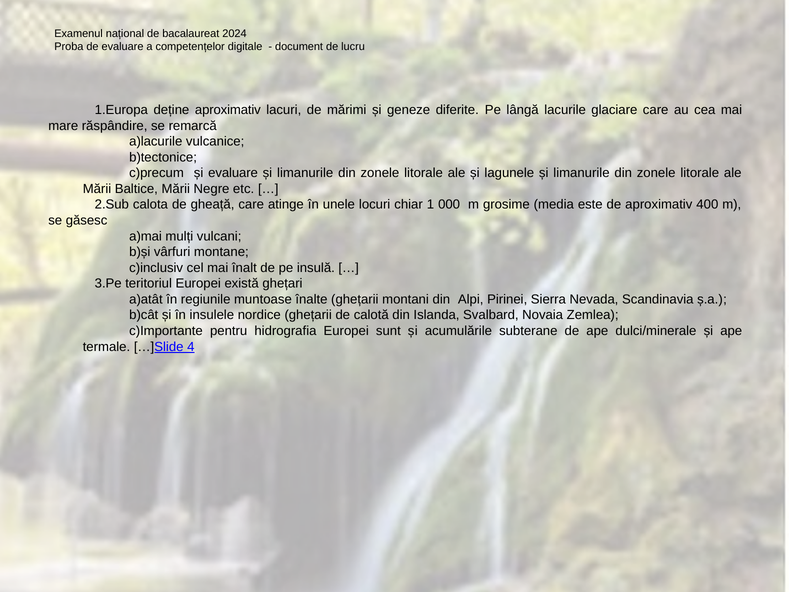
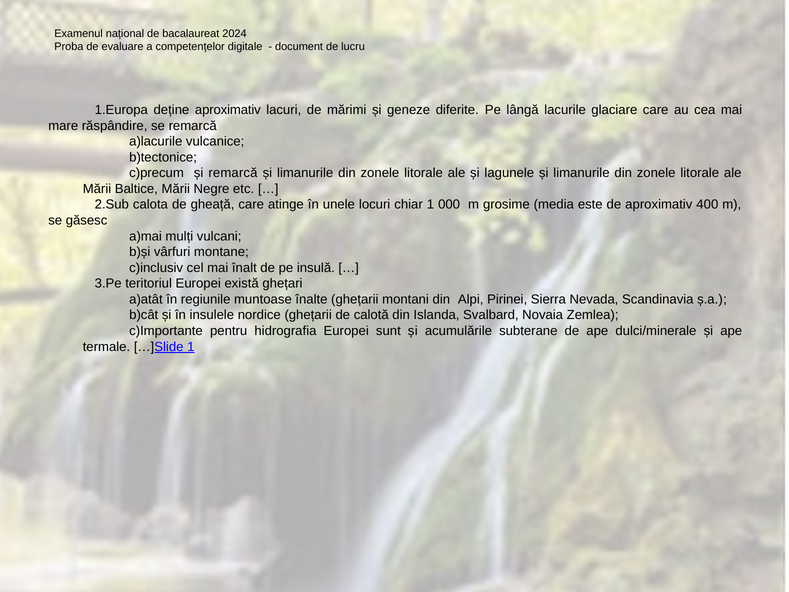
și evaluare: evaluare -> remarcă
…]Slide 4: 4 -> 1
